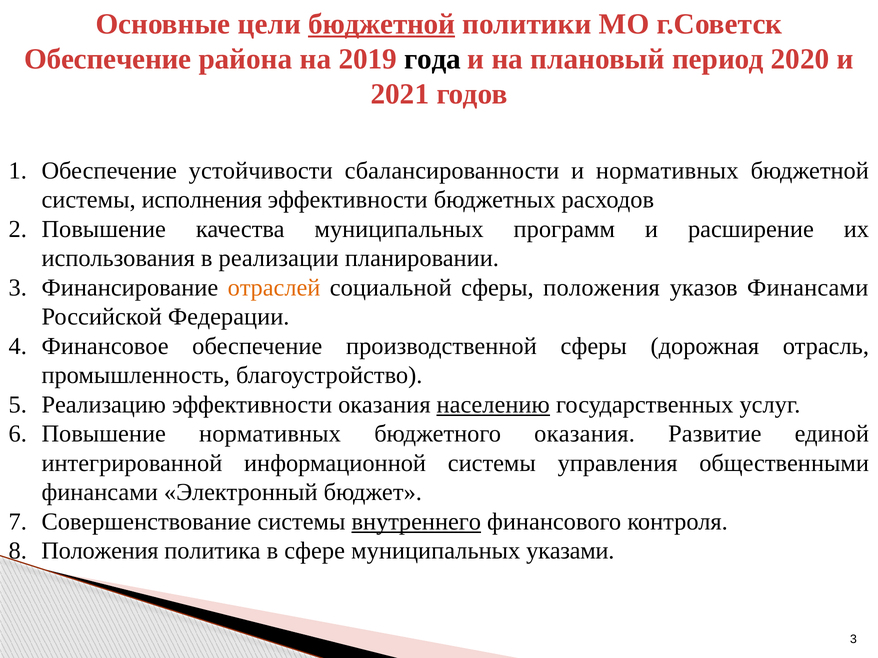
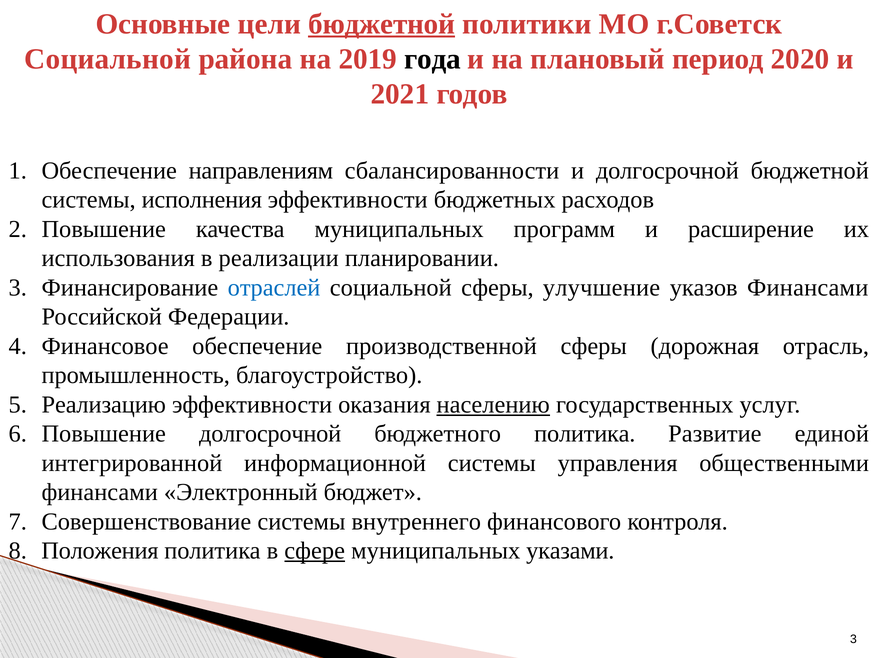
Обеспечение at (108, 59): Обеспечение -> Социальной
устойчивости: устойчивости -> направлениям
и нормативных: нормативных -> долгосрочной
отраслей colour: orange -> blue
сферы положения: положения -> улучшение
Повышение нормативных: нормативных -> долгосрочной
бюджетного оказания: оказания -> политика
внутреннего underline: present -> none
сфере underline: none -> present
